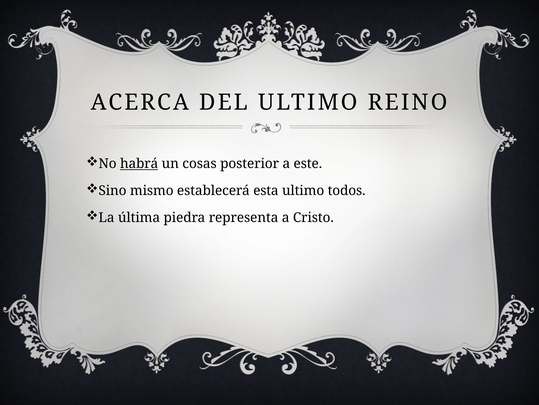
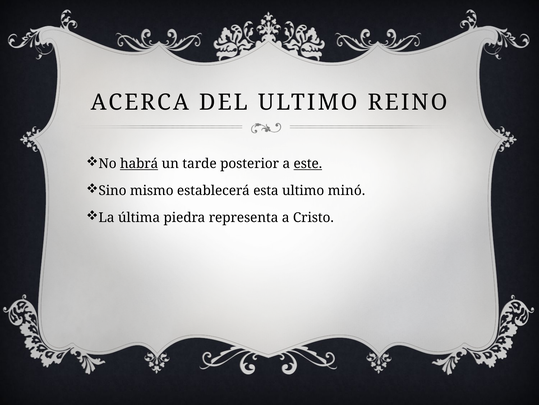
cosas: cosas -> tarde
este underline: none -> present
todos: todos -> minó
